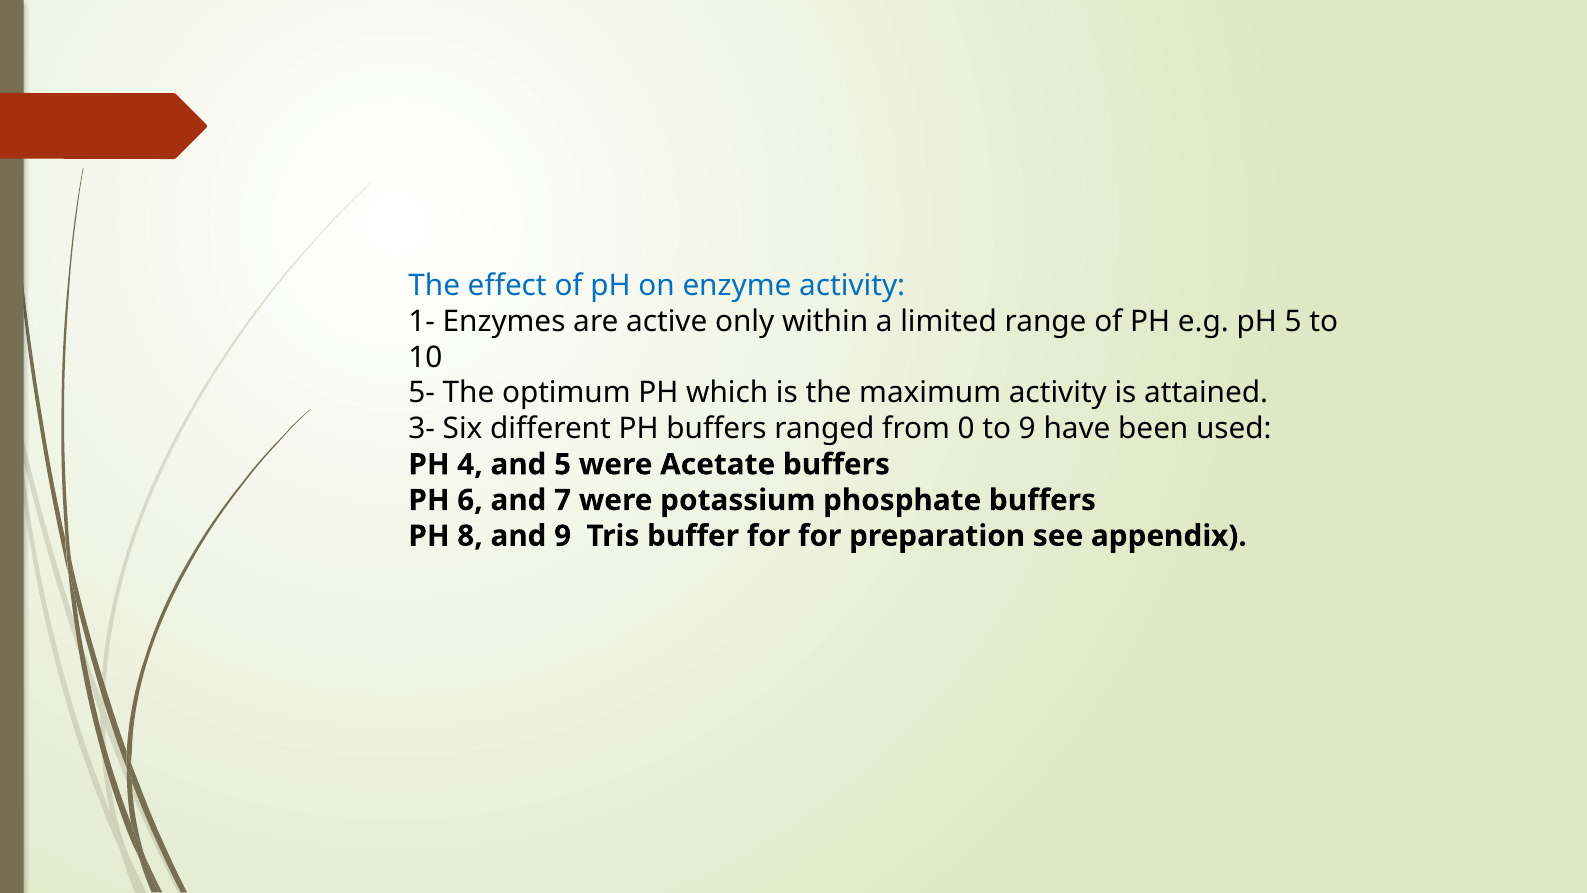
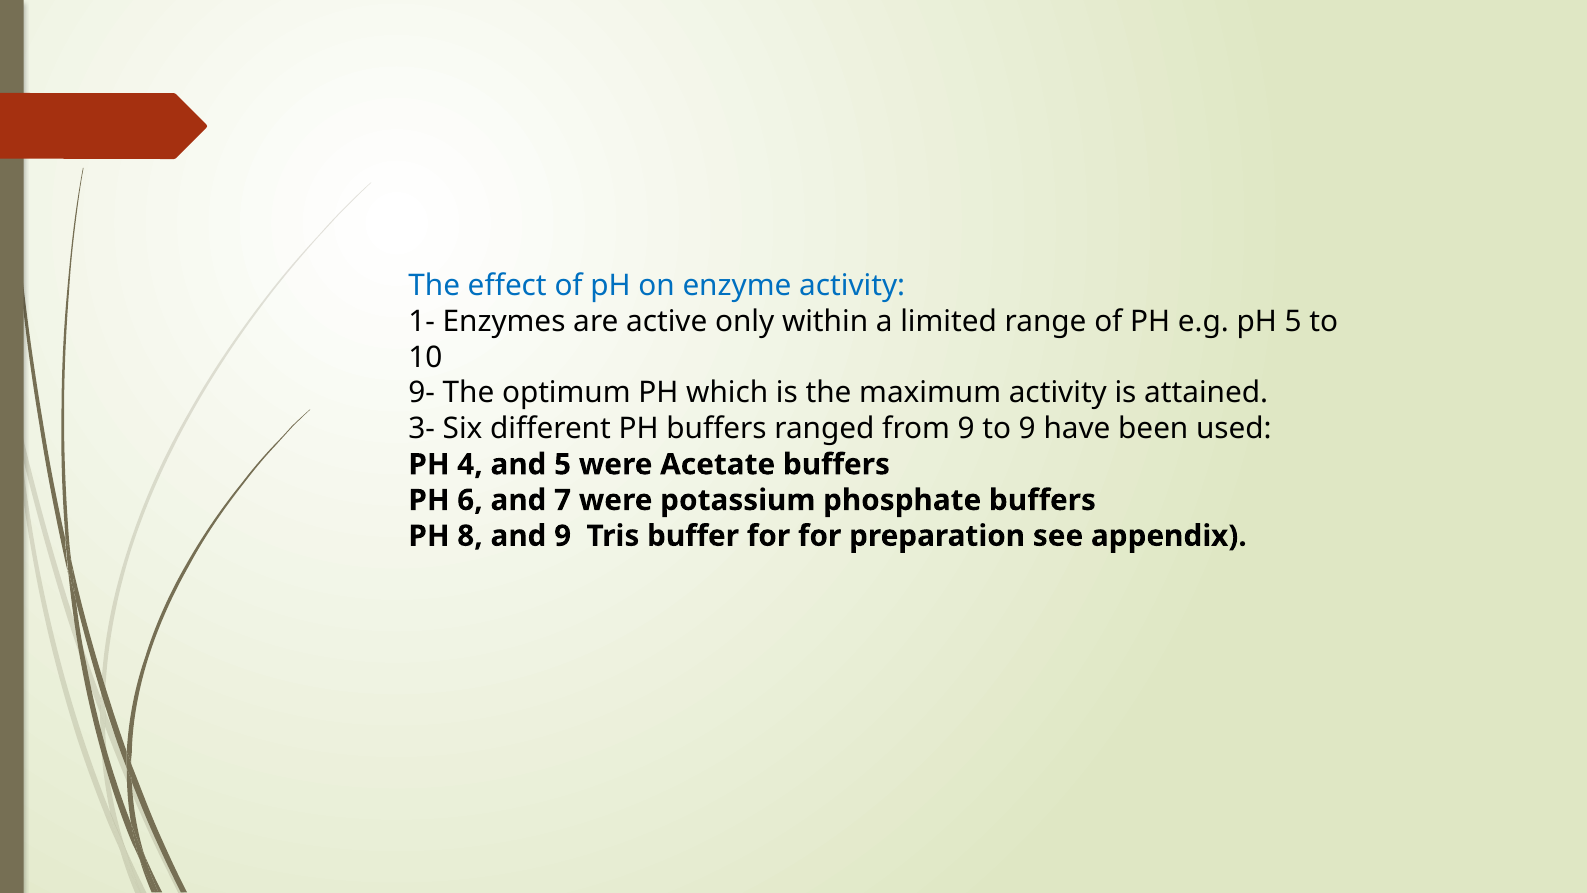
5-: 5- -> 9-
from 0: 0 -> 9
